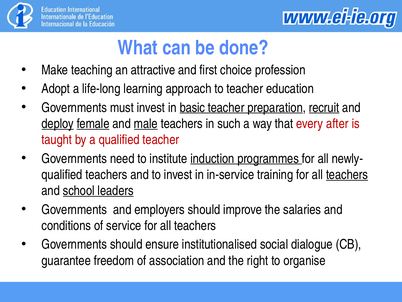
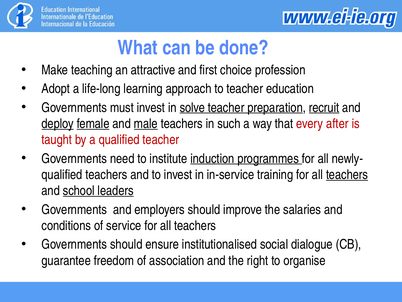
basic: basic -> solve
